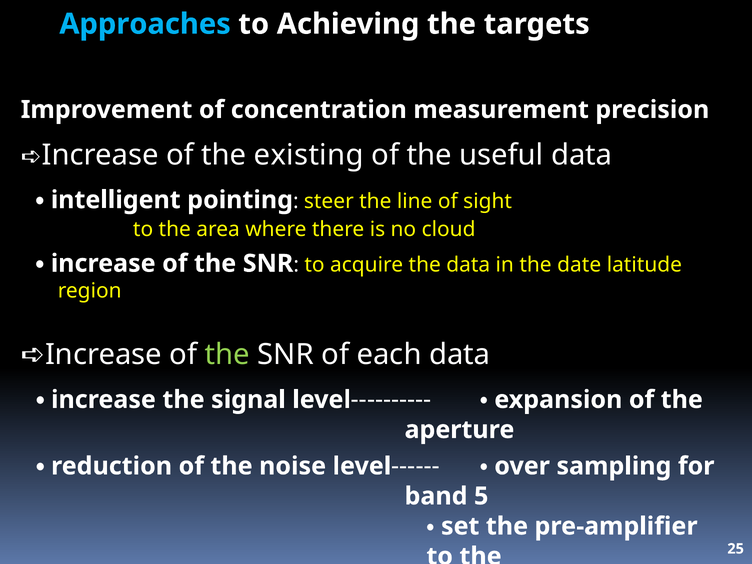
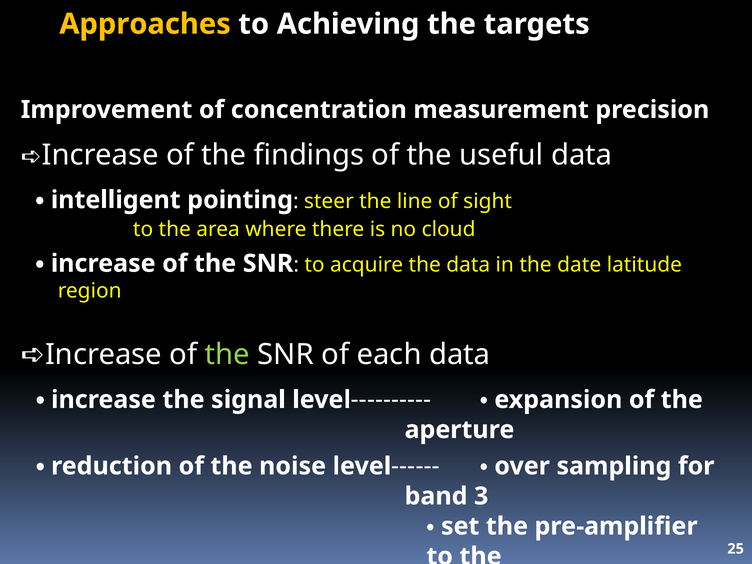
Approaches colour: light blue -> yellow
existing: existing -> findings
5: 5 -> 3
